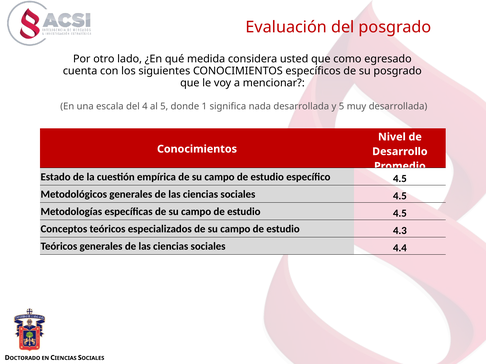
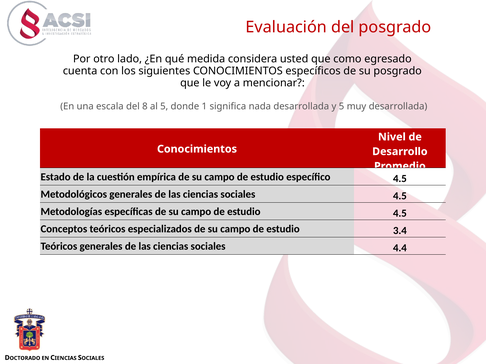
4: 4 -> 8
4.3: 4.3 -> 3.4
